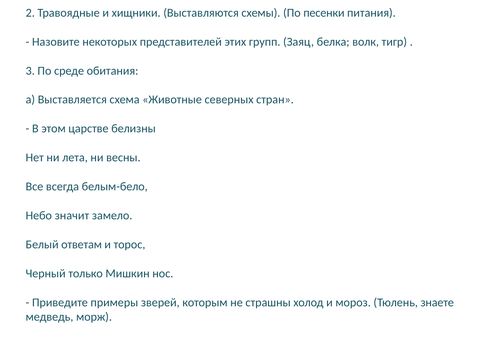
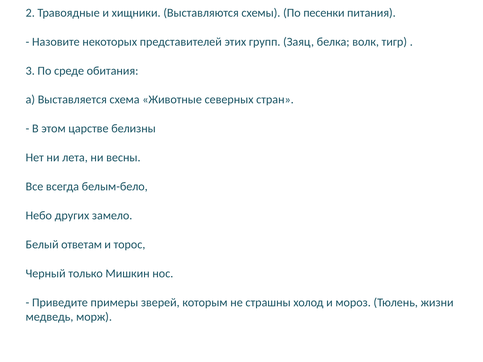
значит: значит -> других
знаете: знаете -> жизни
